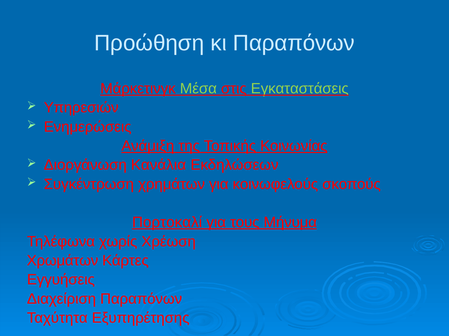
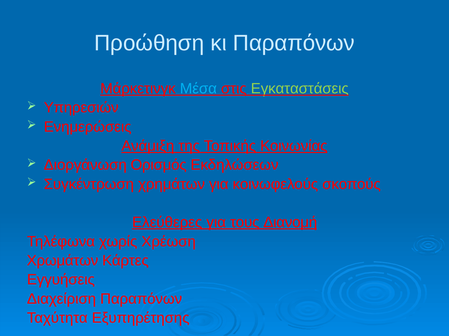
Μέσα colour: light green -> light blue
Κανάλια: Κανάλια -> Ορισμός
Πορτοκαλί: Πορτοκαλί -> Ελεύθερες
Μήνυμα: Μήνυμα -> Διανομή
